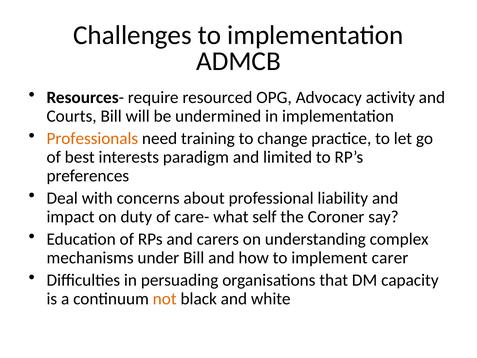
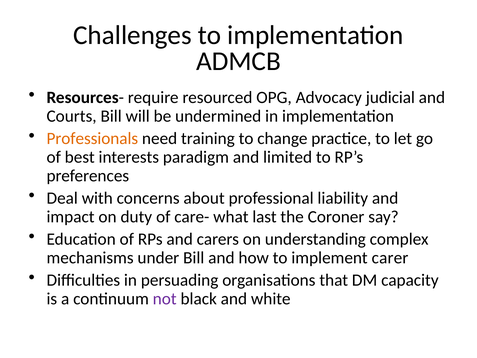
activity: activity -> judicial
self: self -> last
not colour: orange -> purple
